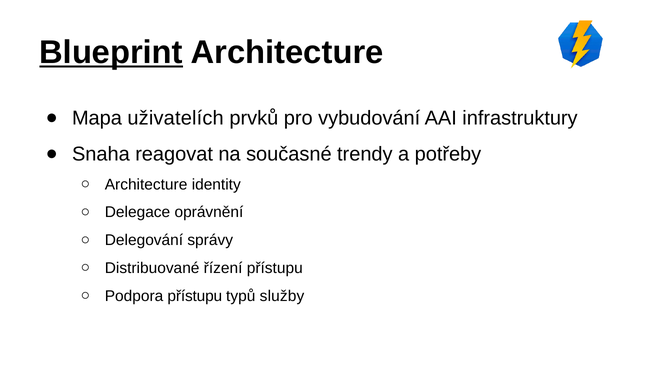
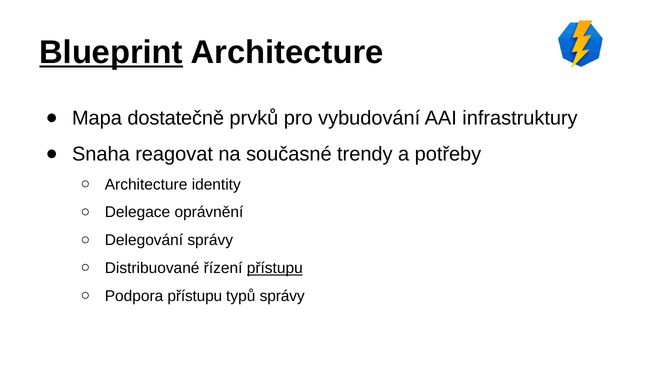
uživatelích: uživatelích -> dostatečně
přístupu at (275, 268) underline: none -> present
typů služby: služby -> správy
